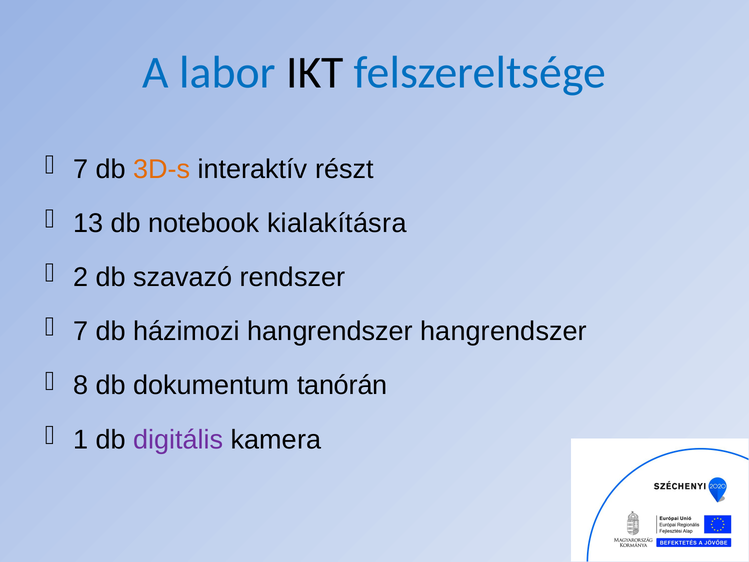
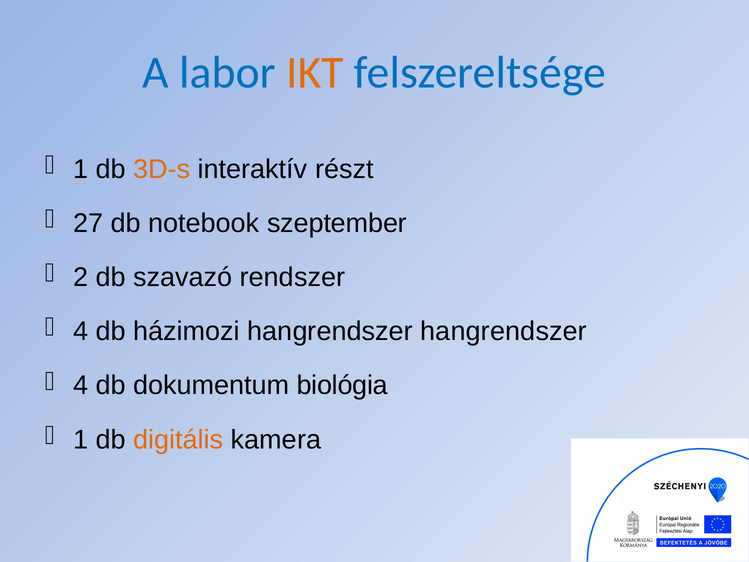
IKT colour: black -> orange
7 at (81, 169): 7 -> 1
13: 13 -> 27
kialakításra: kialakításra -> szeptember
7 at (81, 331): 7 -> 4
8 at (81, 385): 8 -> 4
tanórán: tanórán -> biológia
digitális colour: purple -> orange
